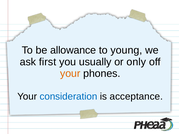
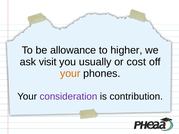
young: young -> higher
first: first -> visit
only: only -> cost
consideration colour: blue -> purple
acceptance: acceptance -> contribution
